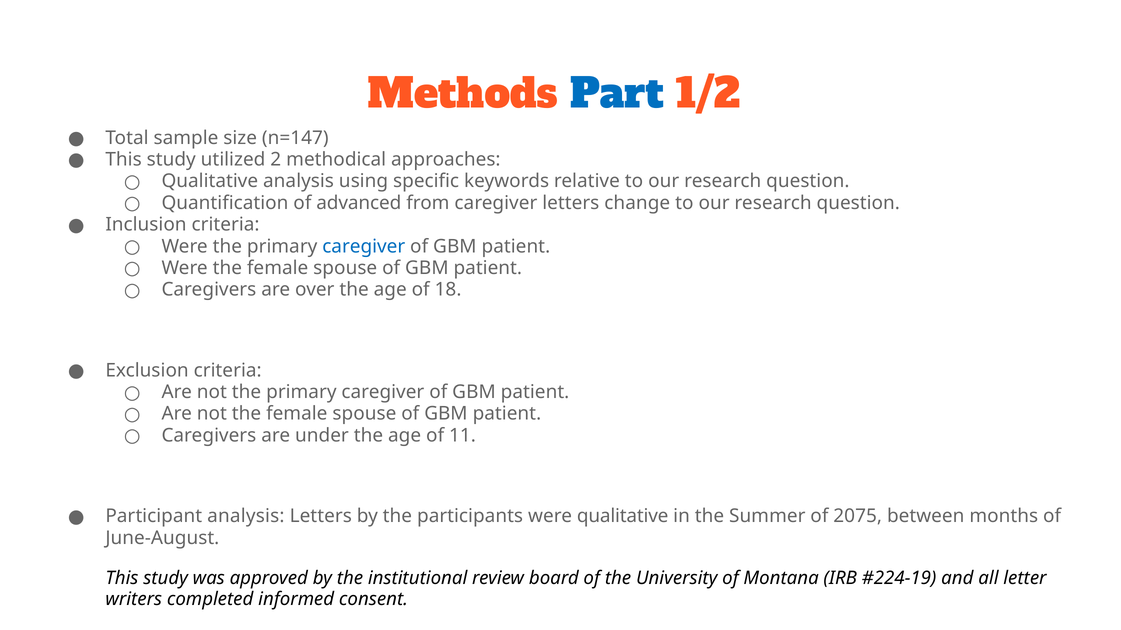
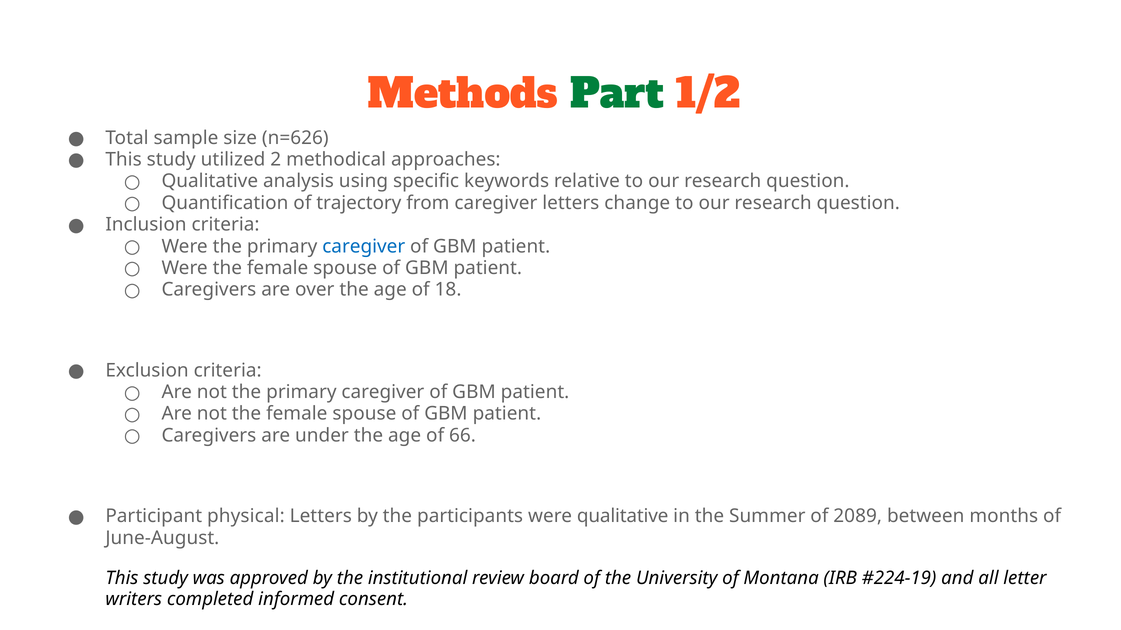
Part colour: blue -> green
n=147: n=147 -> n=626
advanced: advanced -> trajectory
11: 11 -> 66
Participant analysis: analysis -> physical
2075: 2075 -> 2089
